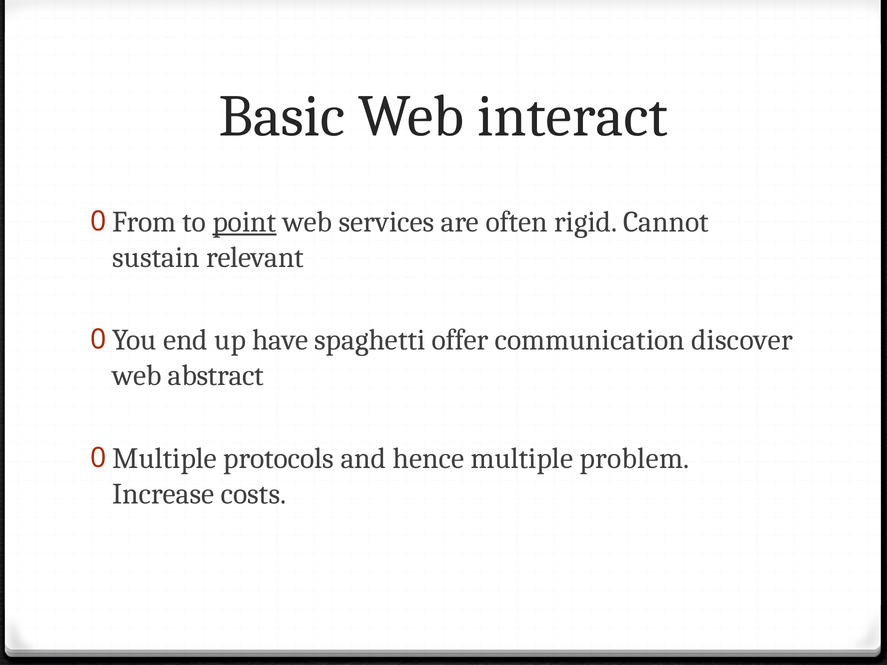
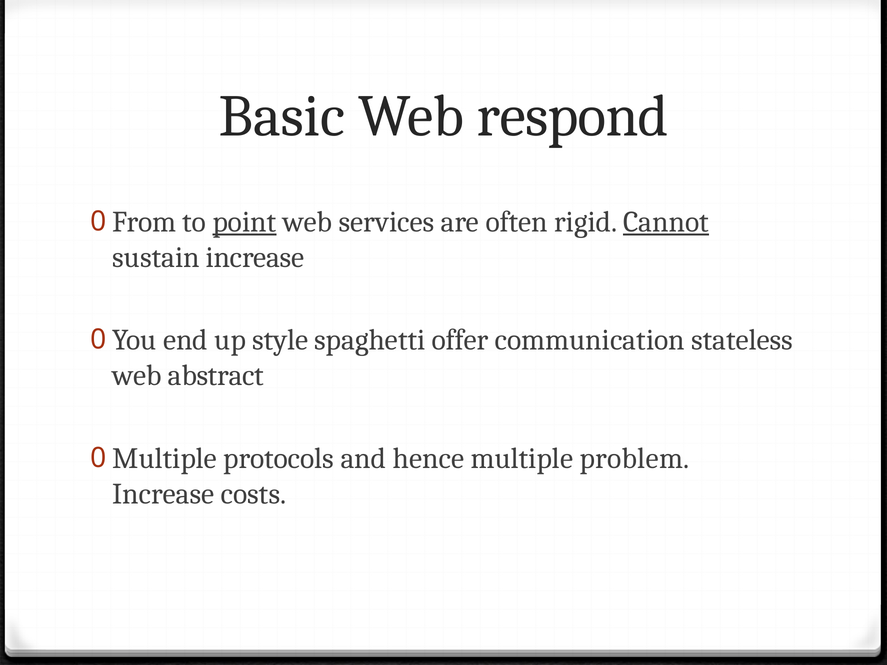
interact: interact -> respond
Cannot underline: none -> present
sustain relevant: relevant -> increase
have: have -> style
discover: discover -> stateless
